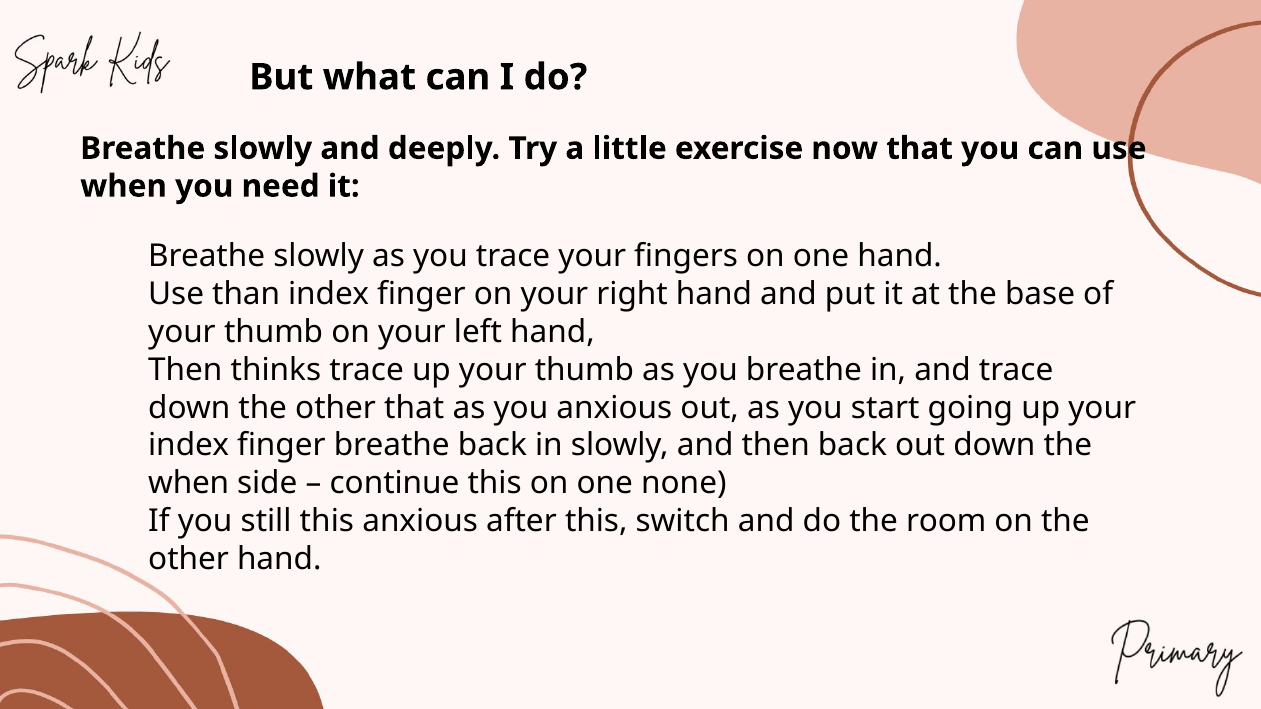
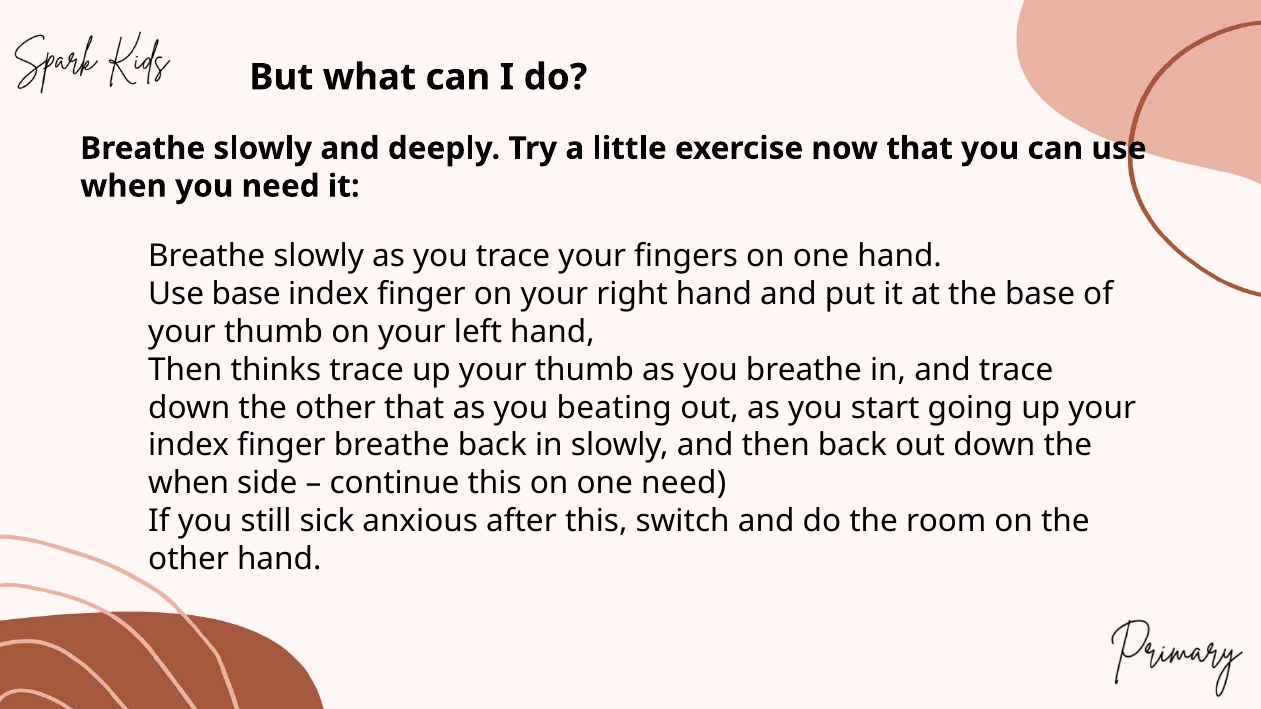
Use than: than -> base
you anxious: anxious -> beating
one none: none -> need
still this: this -> sick
